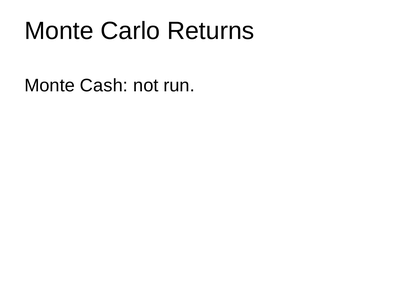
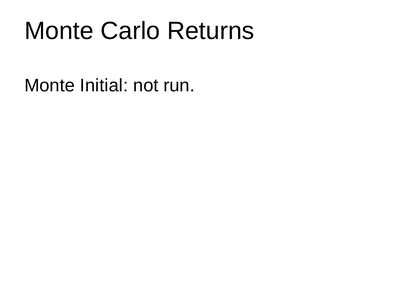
Cash: Cash -> Initial
